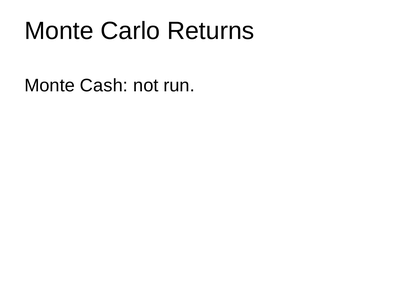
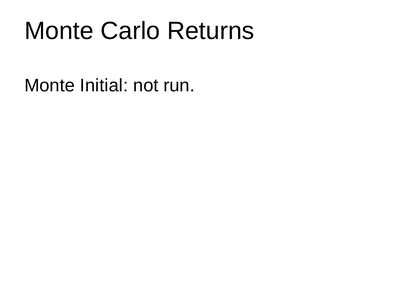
Cash: Cash -> Initial
